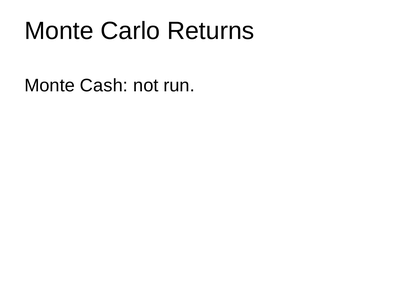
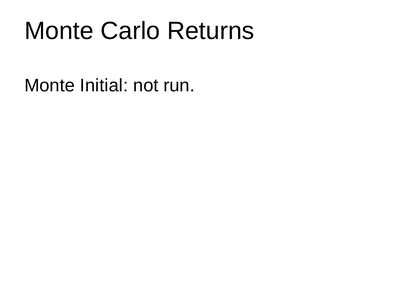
Cash: Cash -> Initial
